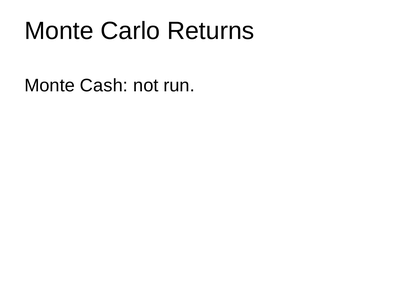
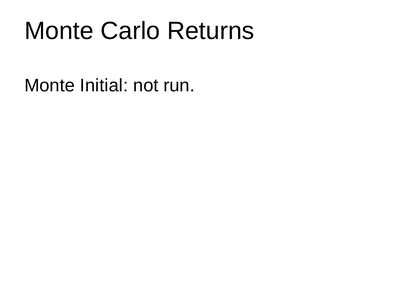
Cash: Cash -> Initial
